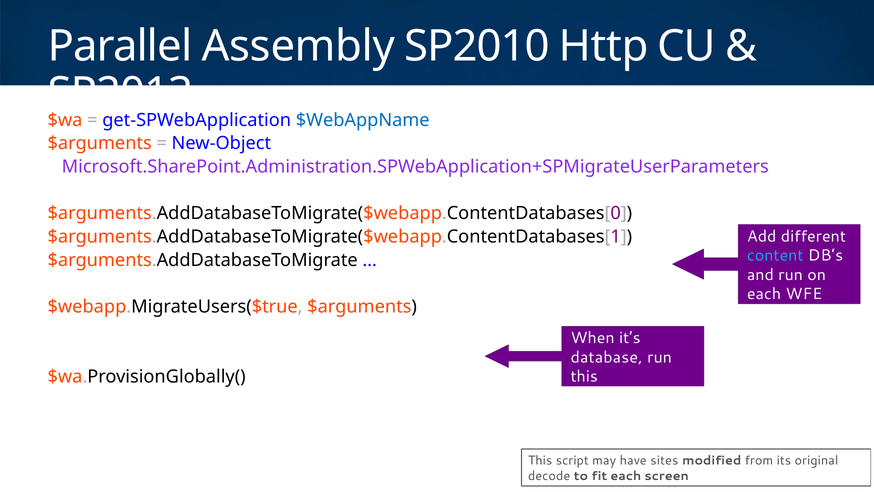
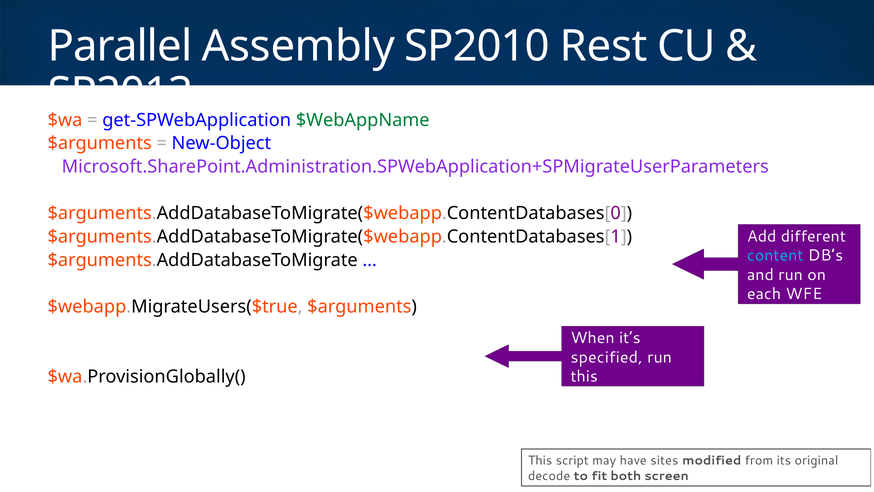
Http: Http -> Rest
$WebAppName colour: blue -> green
database: database -> specified
fit each: each -> both
